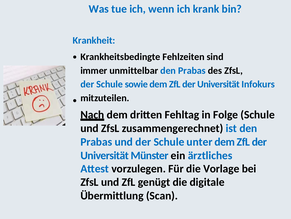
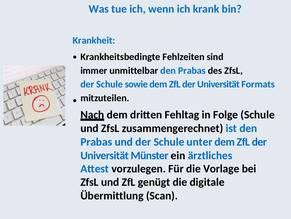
Infokurs: Infokurs -> Formats
